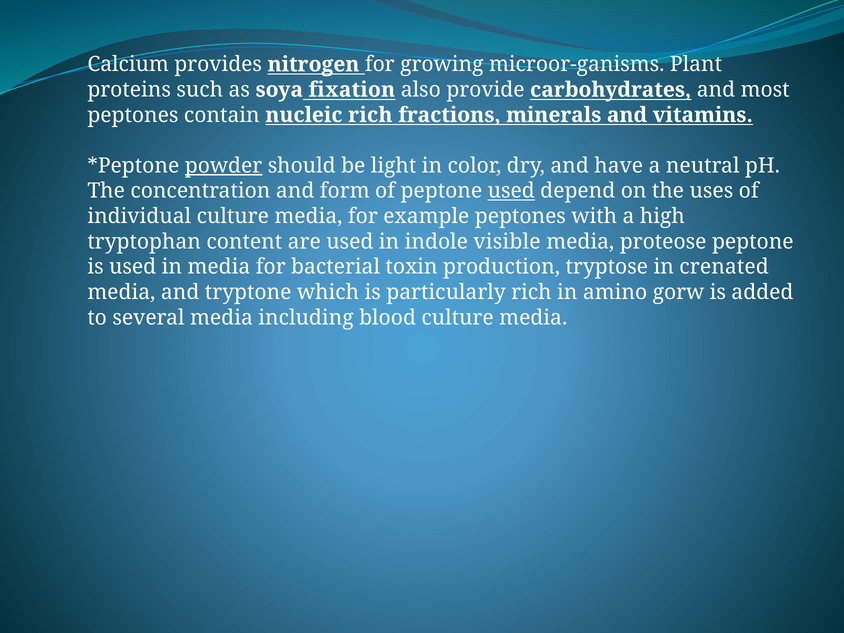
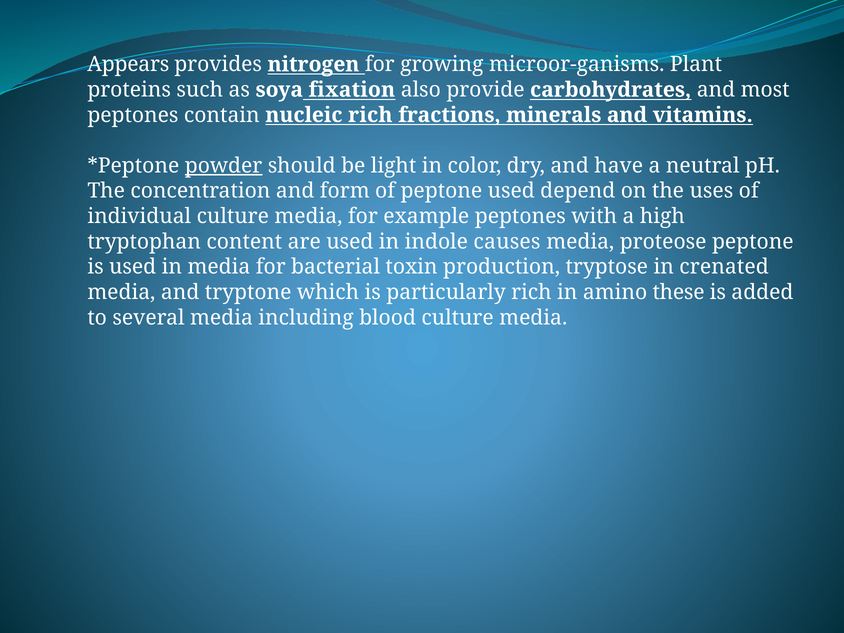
Calcium: Calcium -> Appears
used at (511, 191) underline: present -> none
visible: visible -> causes
gorw: gorw -> these
